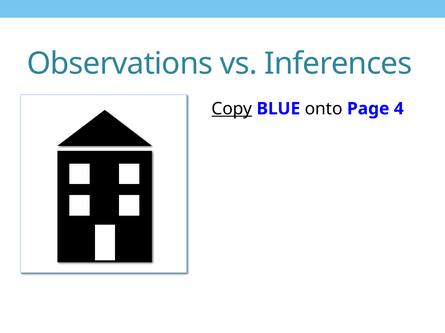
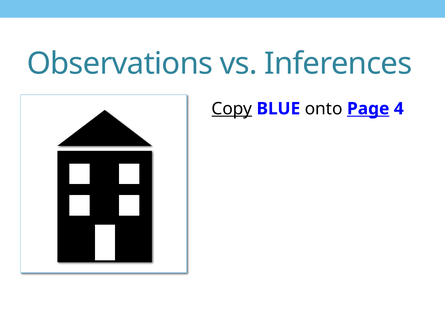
Page underline: none -> present
